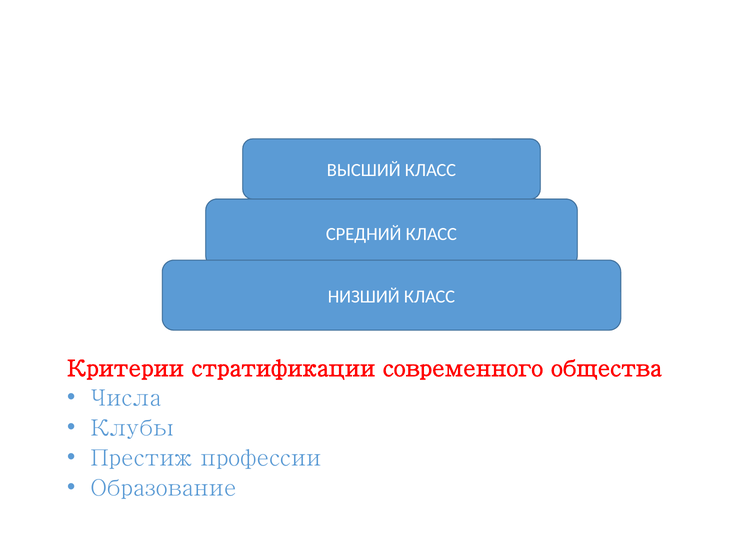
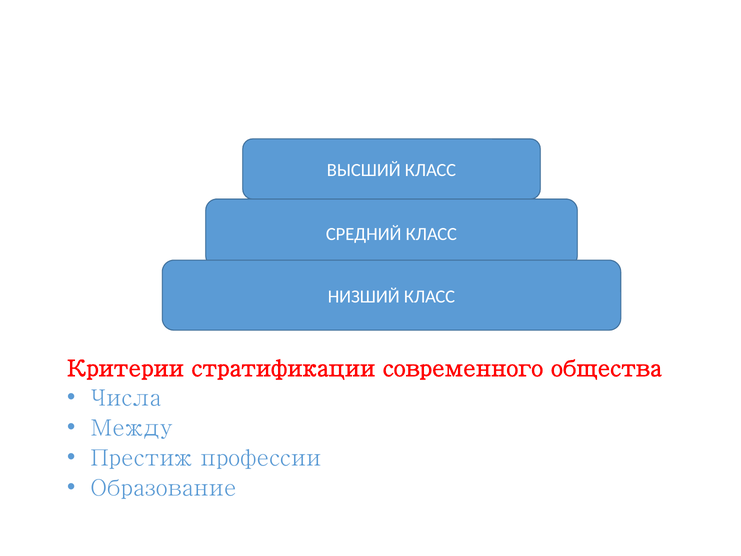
Клубы: Клубы -> Между
